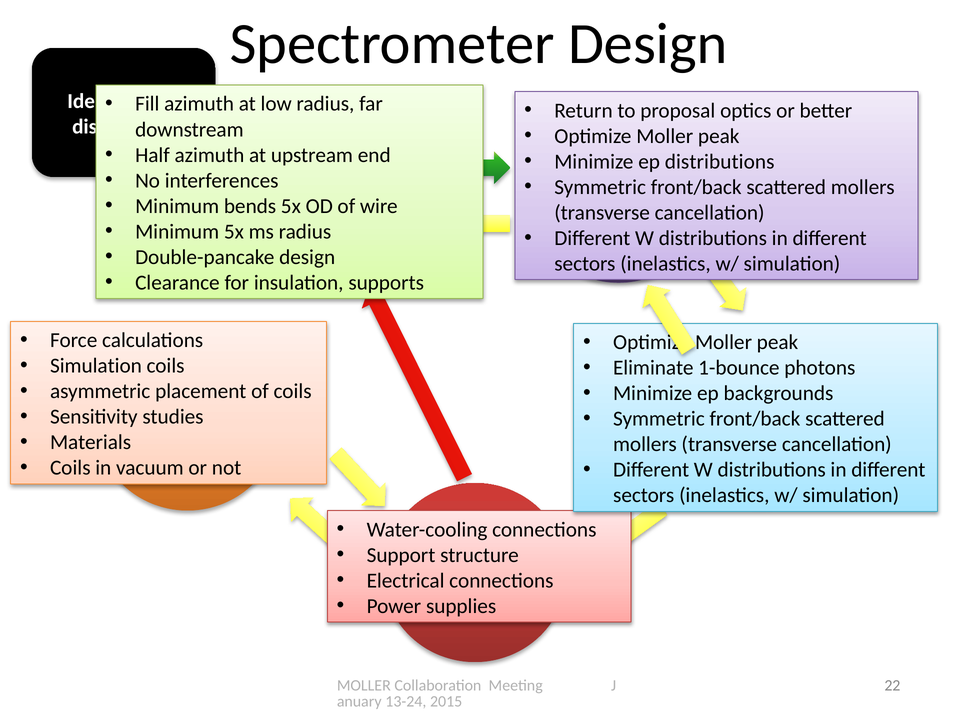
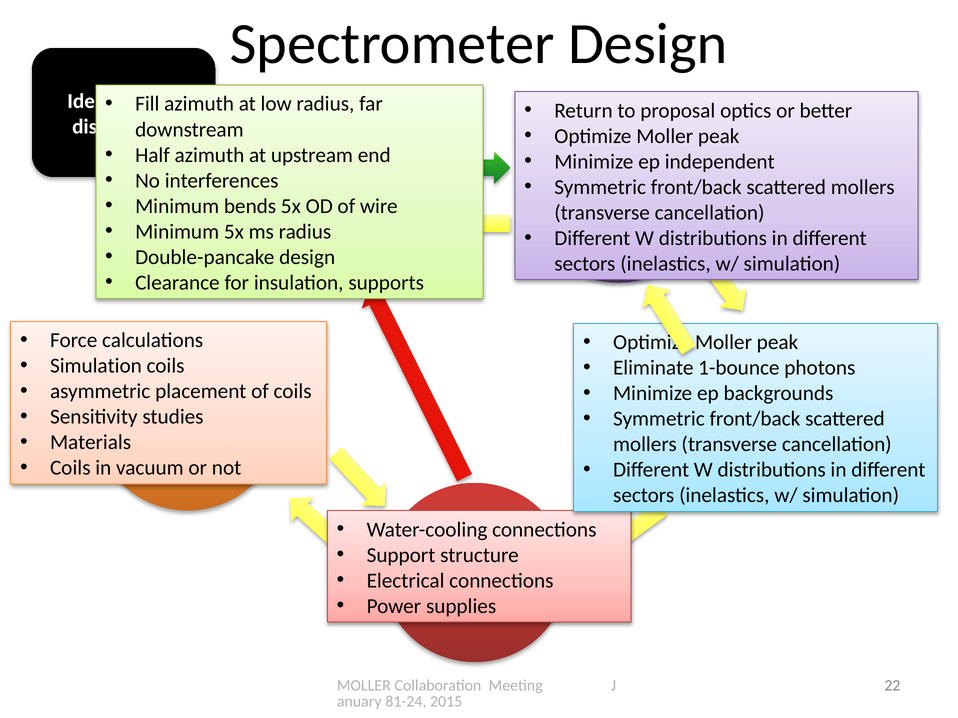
ep distributions: distributions -> independent
13-24: 13-24 -> 81-24
